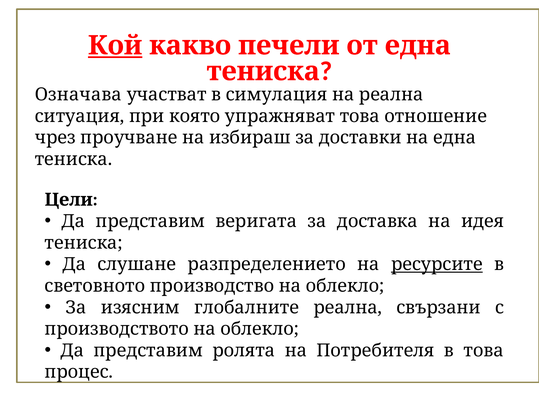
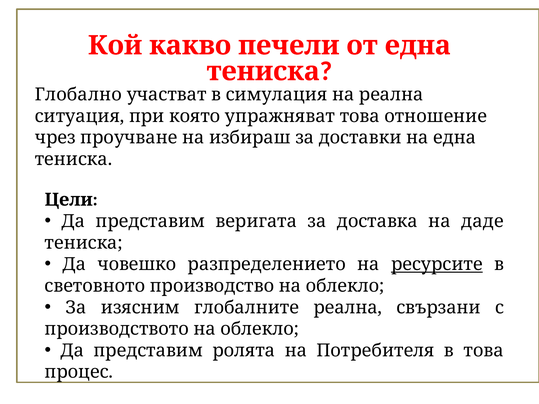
Кой underline: present -> none
Означава: Означава -> Глобално
идея: идея -> даде
слушане: слушане -> човешко
